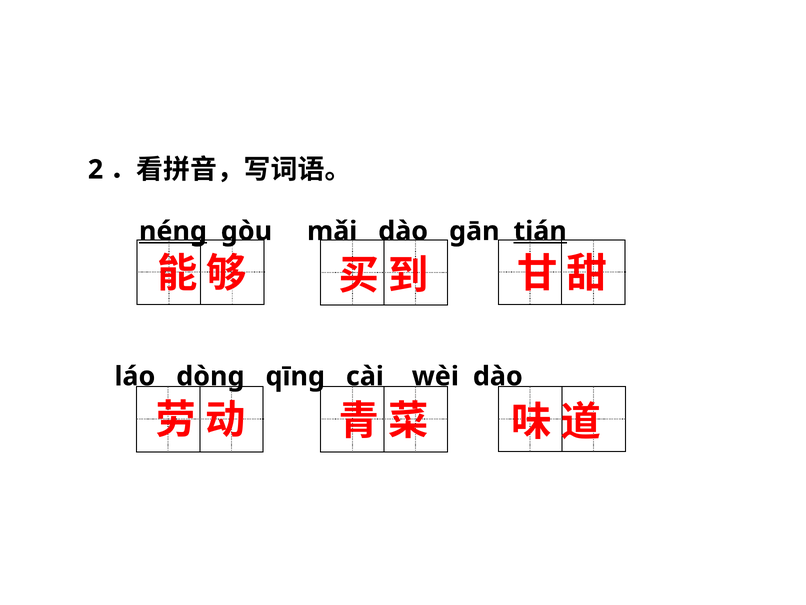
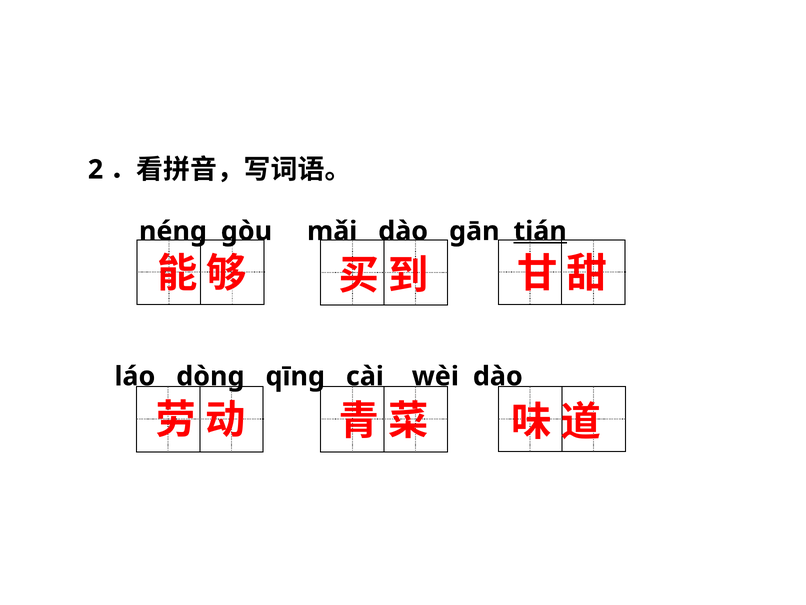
néng underline: present -> none
